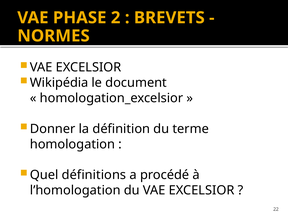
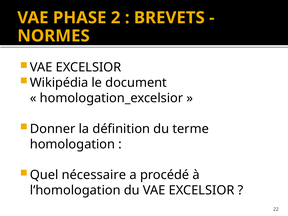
définitions: définitions -> nécessaire
